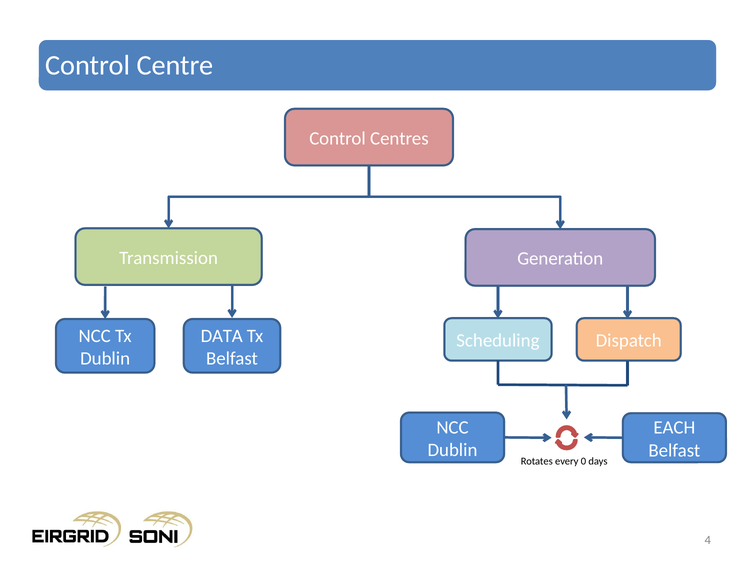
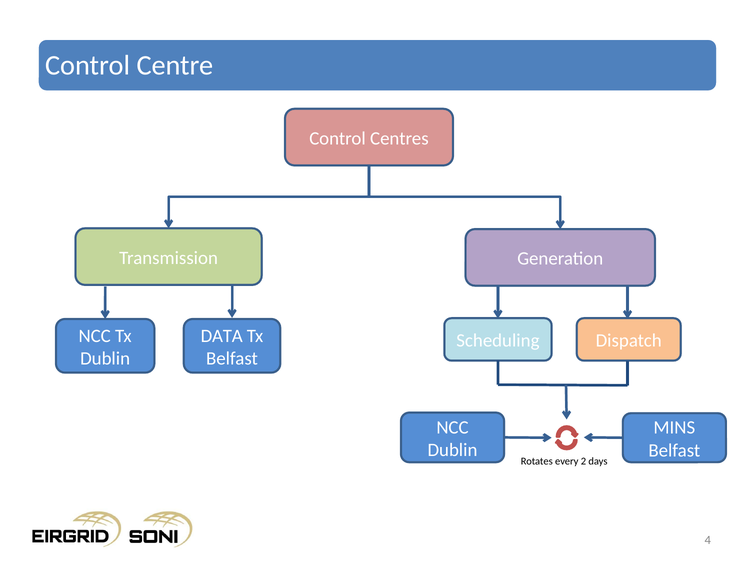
EACH: EACH -> MINS
0: 0 -> 2
